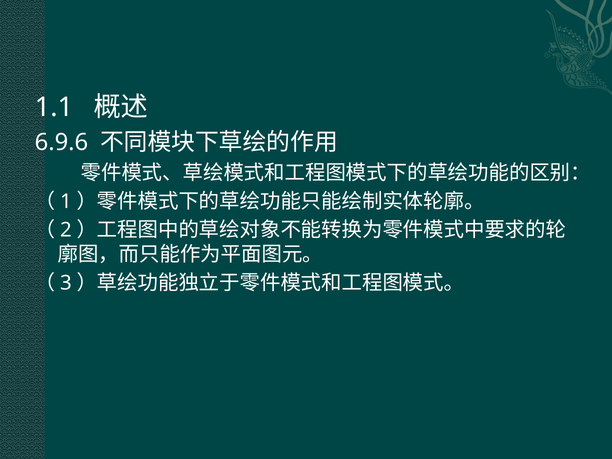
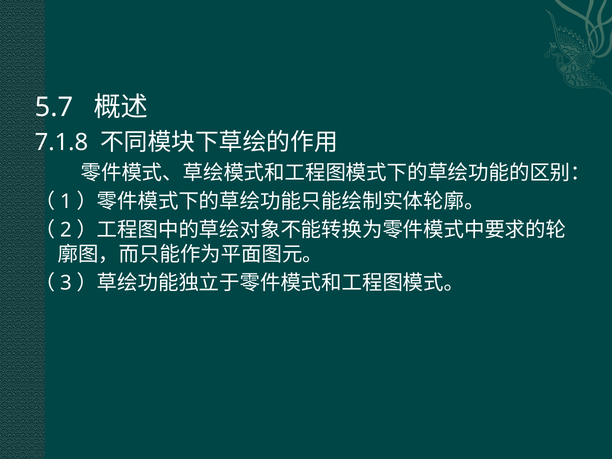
1.1: 1.1 -> 5.7
6.9.6: 6.9.6 -> 7.1.8
